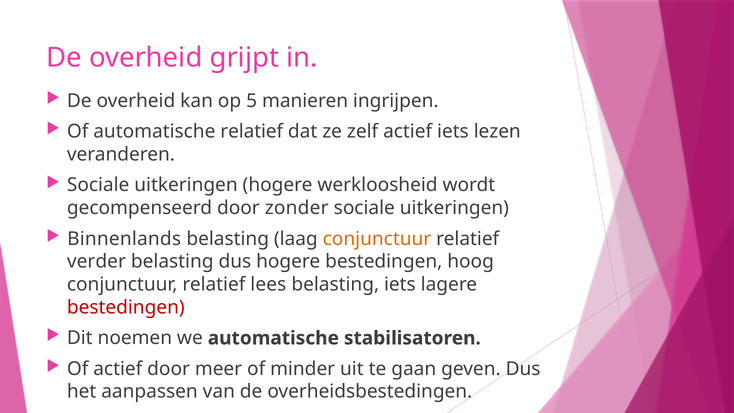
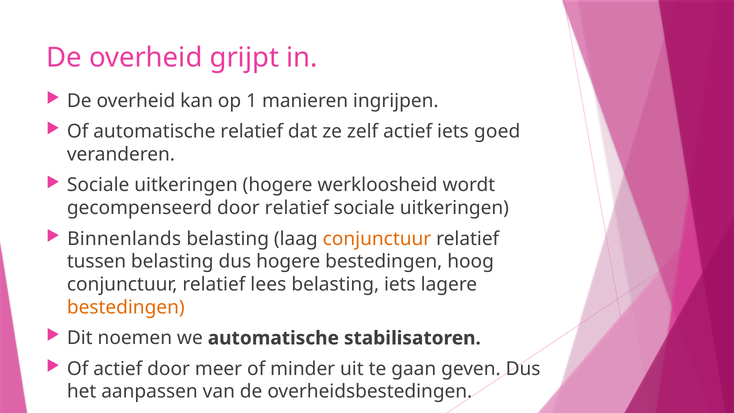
5: 5 -> 1
lezen: lezen -> goed
door zonder: zonder -> relatief
verder: verder -> tussen
bestedingen at (126, 307) colour: red -> orange
